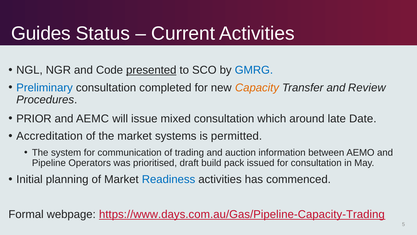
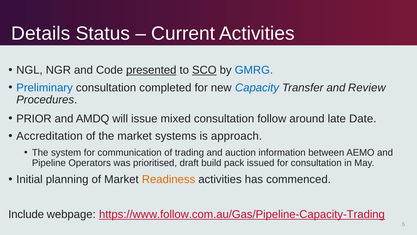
Guides: Guides -> Details
SCO underline: none -> present
Capacity colour: orange -> blue
AEMC: AEMC -> AMDQ
which: which -> follow
permitted: permitted -> approach
Readiness colour: blue -> orange
Formal: Formal -> Include
https://www.days.com.au/Gas/Pipeline-Capacity-Trading: https://www.days.com.au/Gas/Pipeline-Capacity-Trading -> https://www.follow.com.au/Gas/Pipeline-Capacity-Trading
